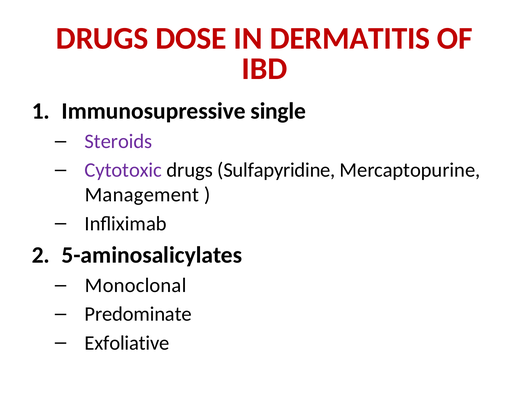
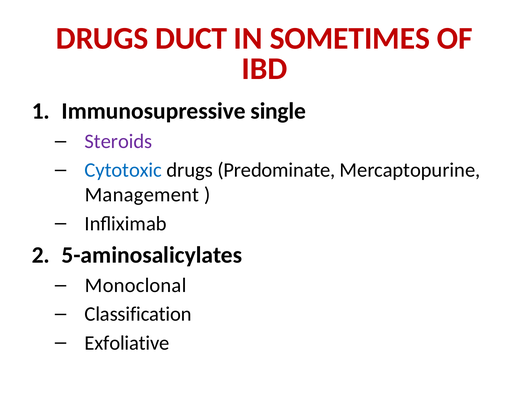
DOSE: DOSE -> DUCT
DERMATITIS: DERMATITIS -> SOMETIMES
Cytotoxic colour: purple -> blue
Sulfapyridine: Sulfapyridine -> Predominate
Predominate: Predominate -> Classification
